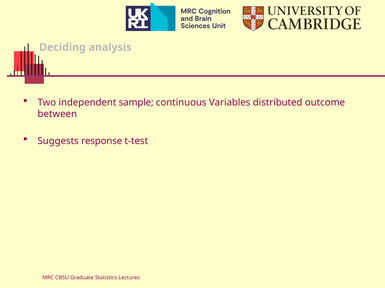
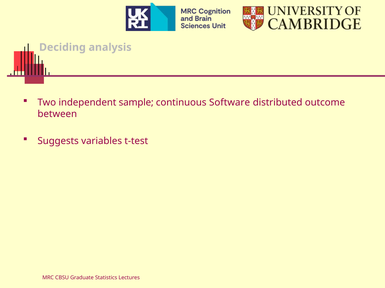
Variables: Variables -> Software
response: response -> variables
